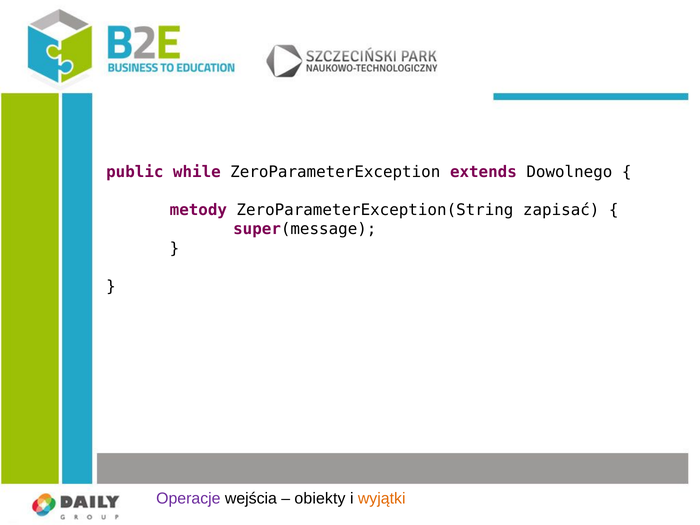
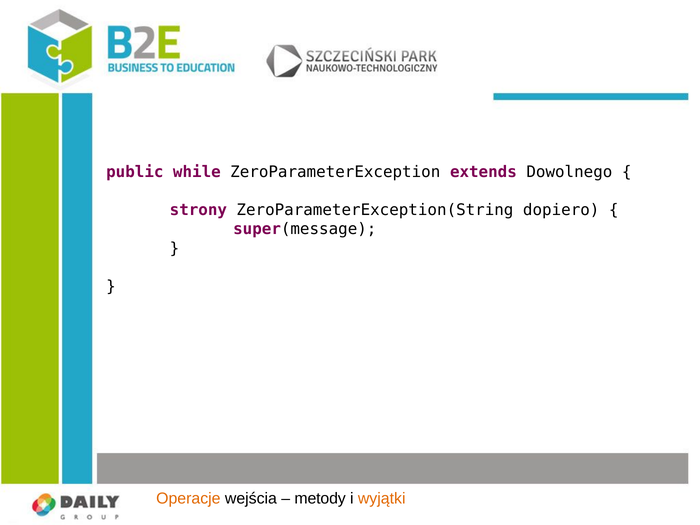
metody: metody -> strony
zapisać: zapisać -> dopiero
Operacje colour: purple -> orange
obiekty: obiekty -> metody
